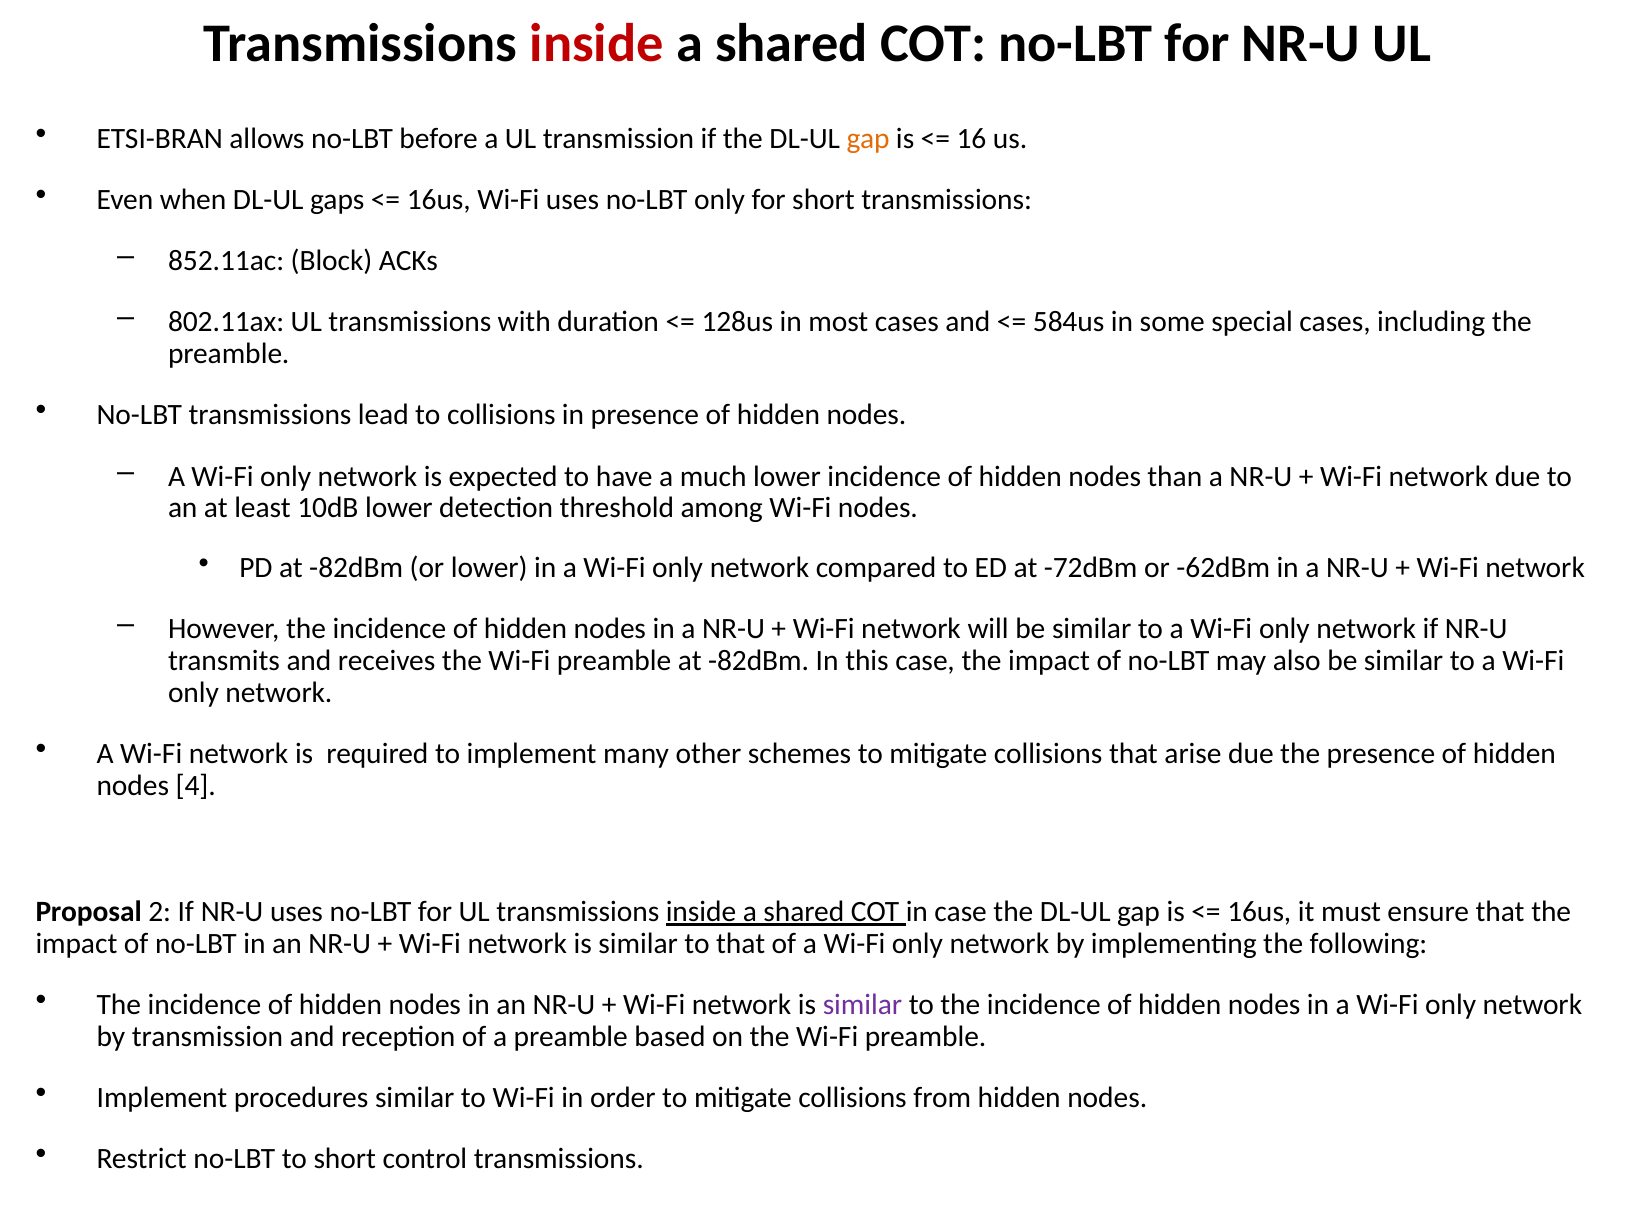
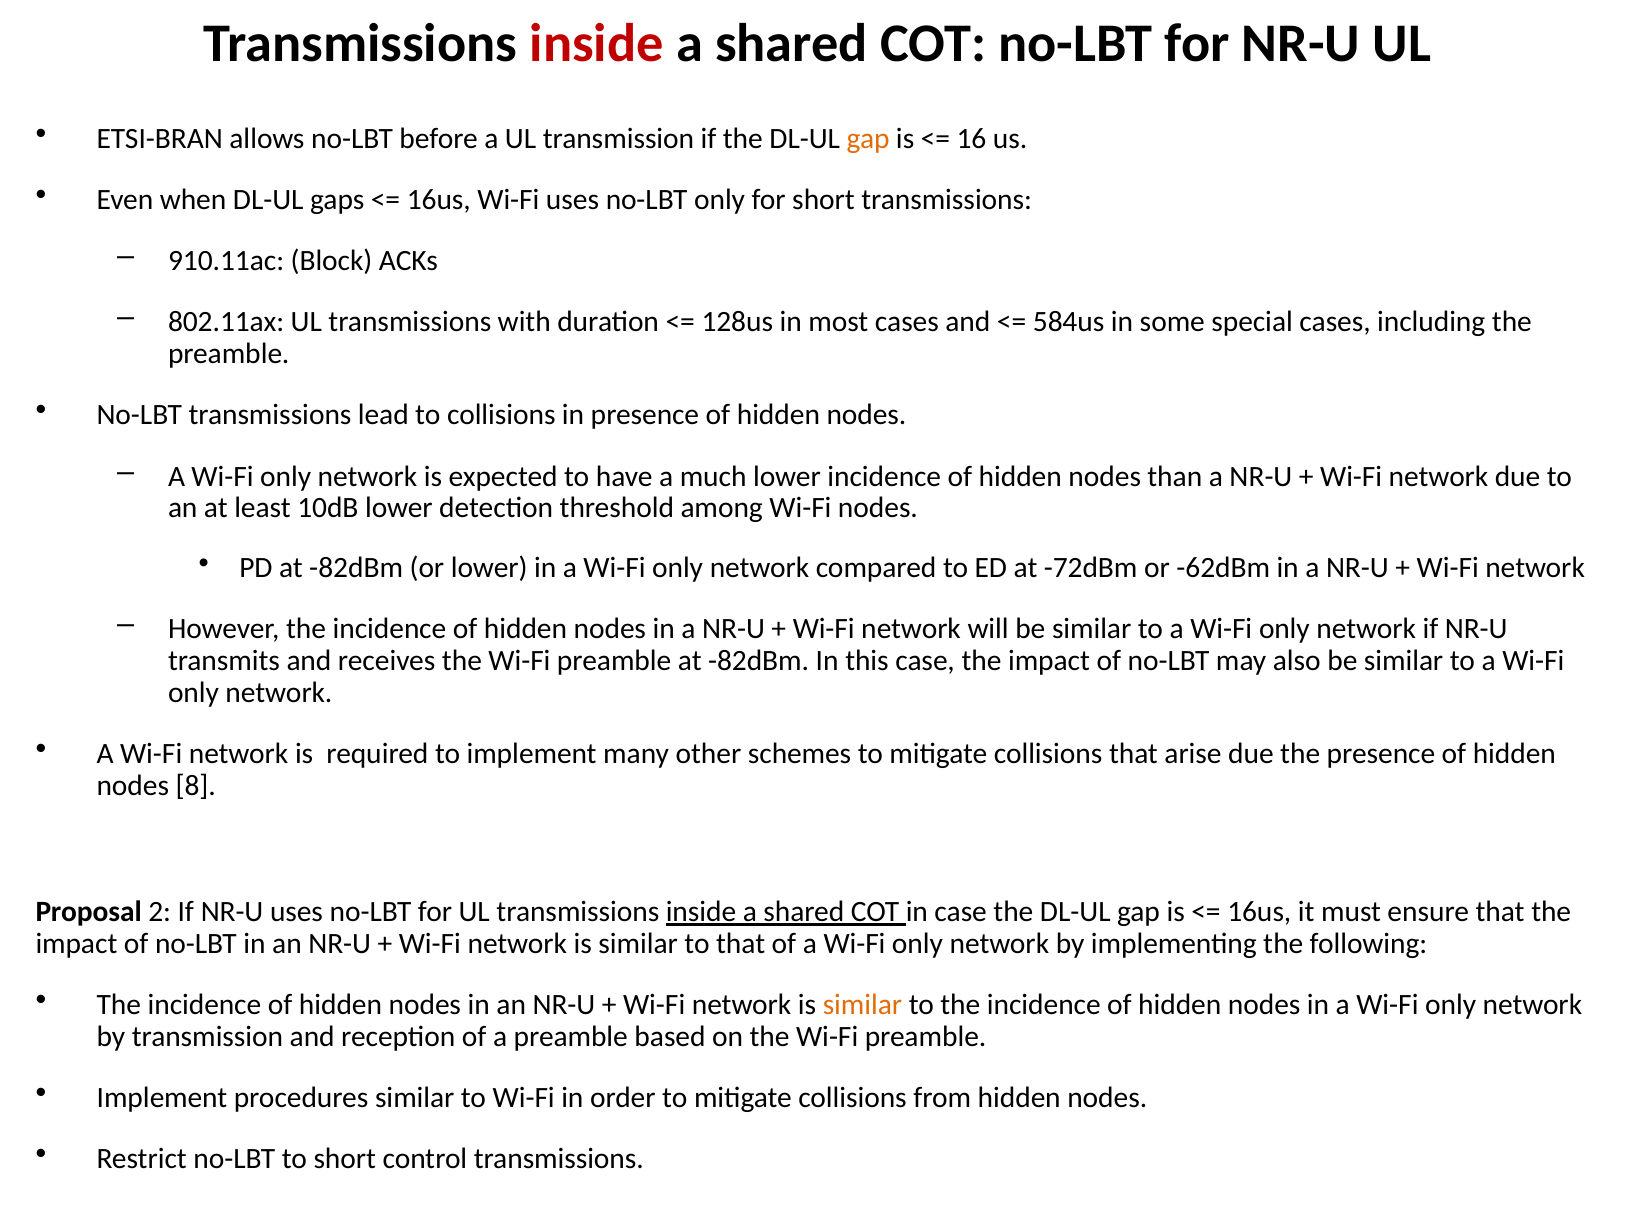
852.11ac: 852.11ac -> 910.11ac
4: 4 -> 8
similar at (862, 1005) colour: purple -> orange
